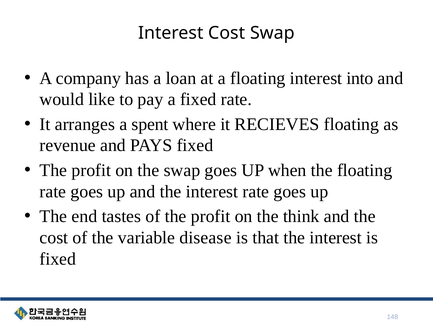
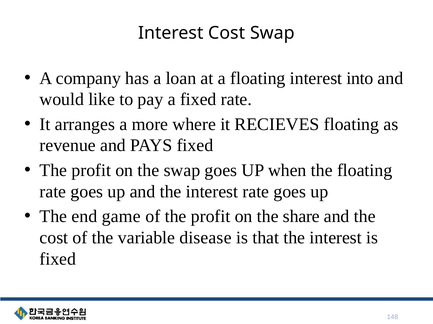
spent: spent -> more
tastes: tastes -> game
think: think -> share
